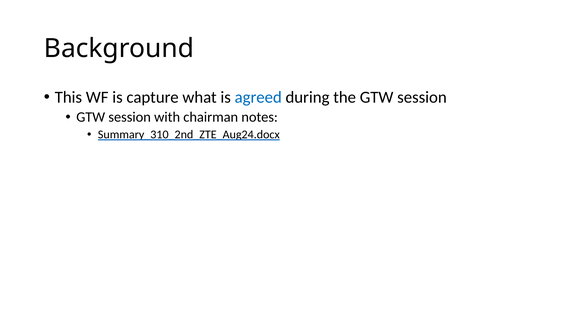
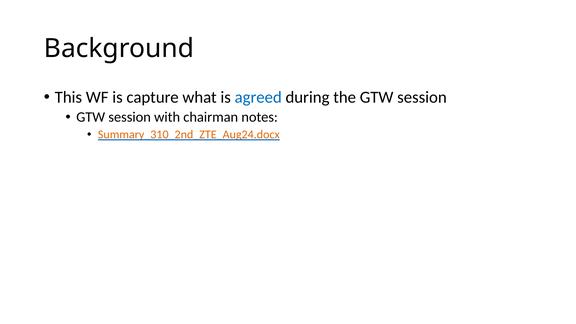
Summary_310_2nd_ZTE_Aug24.docx colour: black -> orange
